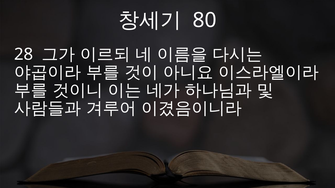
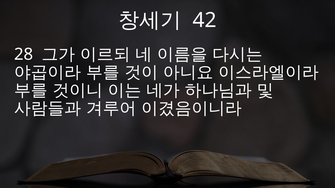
80: 80 -> 42
